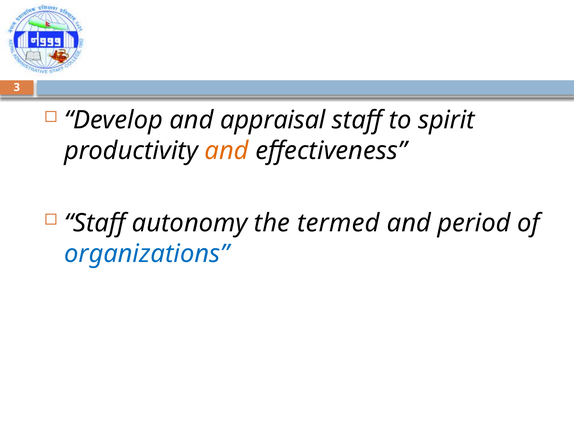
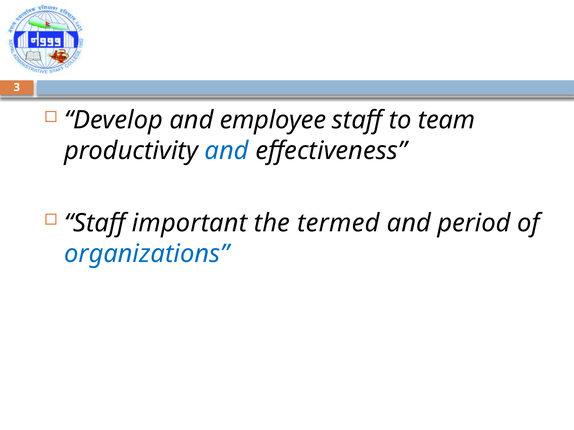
appraisal: appraisal -> employee
spirit: spirit -> team
and at (227, 151) colour: orange -> blue
autonomy: autonomy -> important
